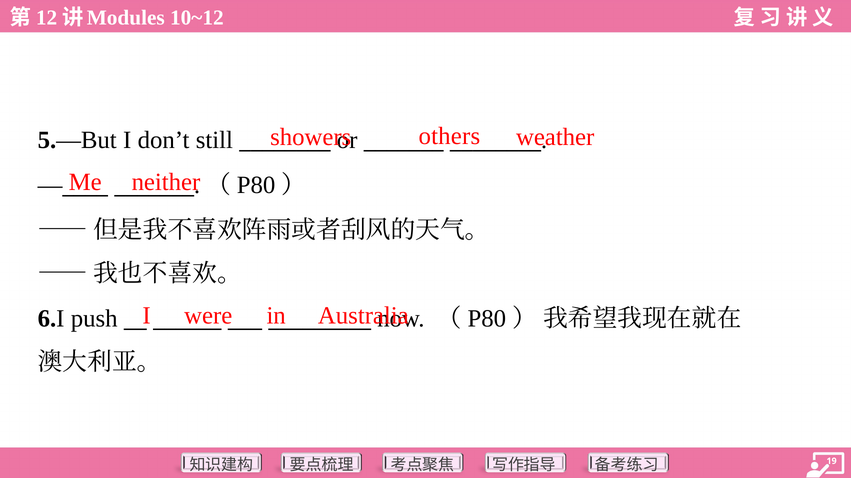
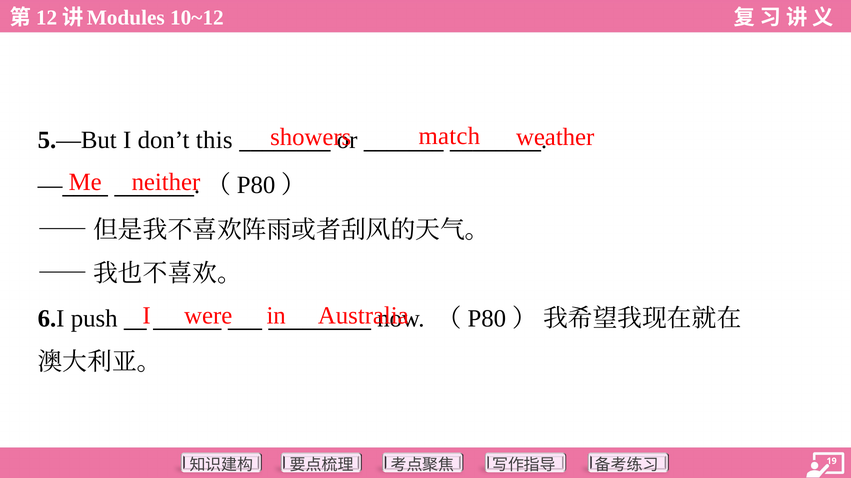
others: others -> match
still: still -> this
